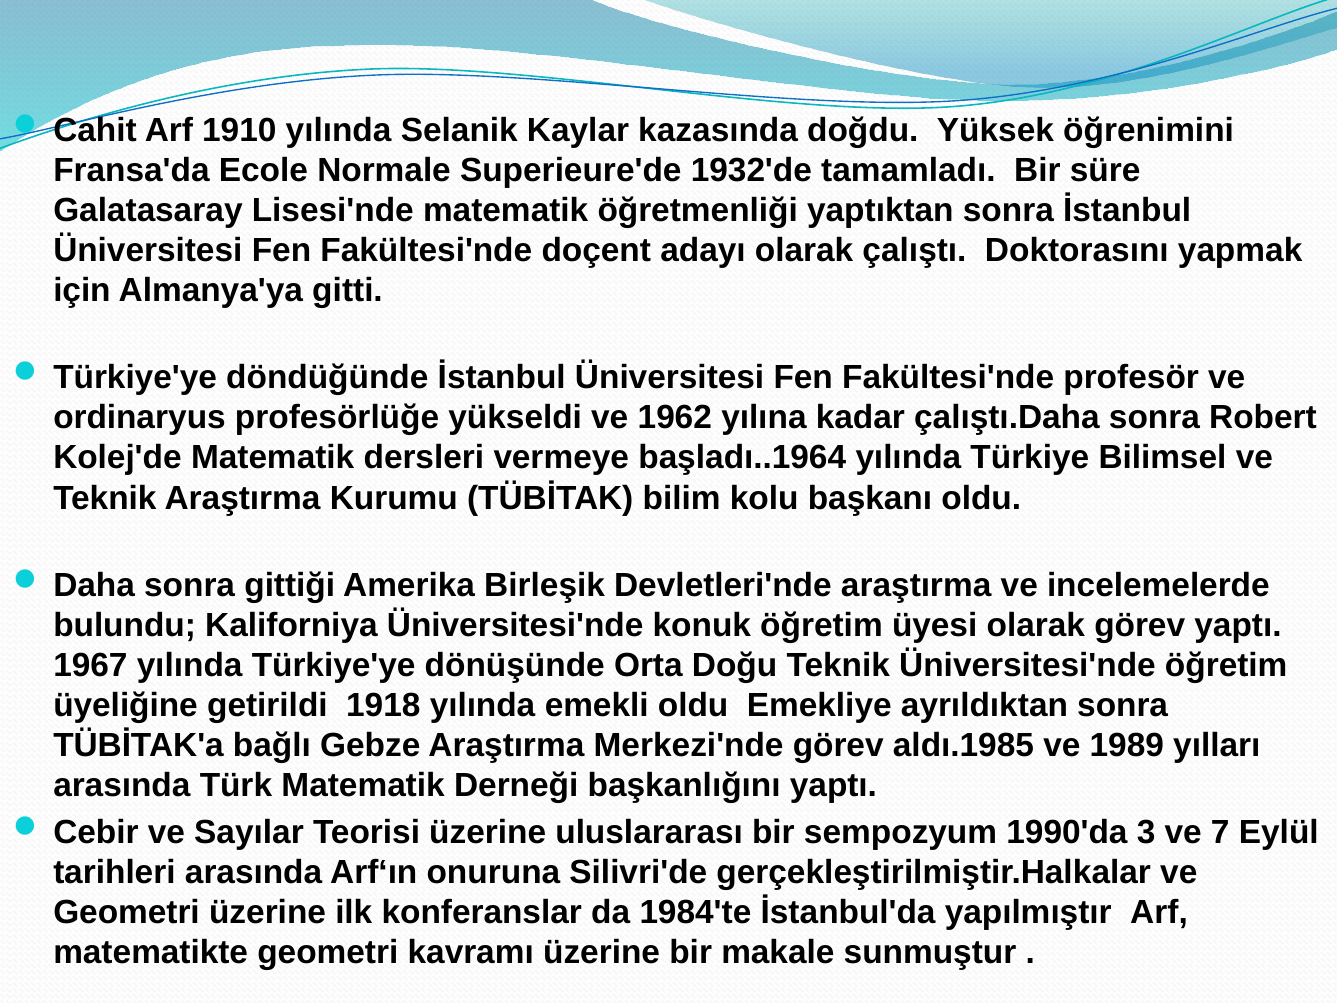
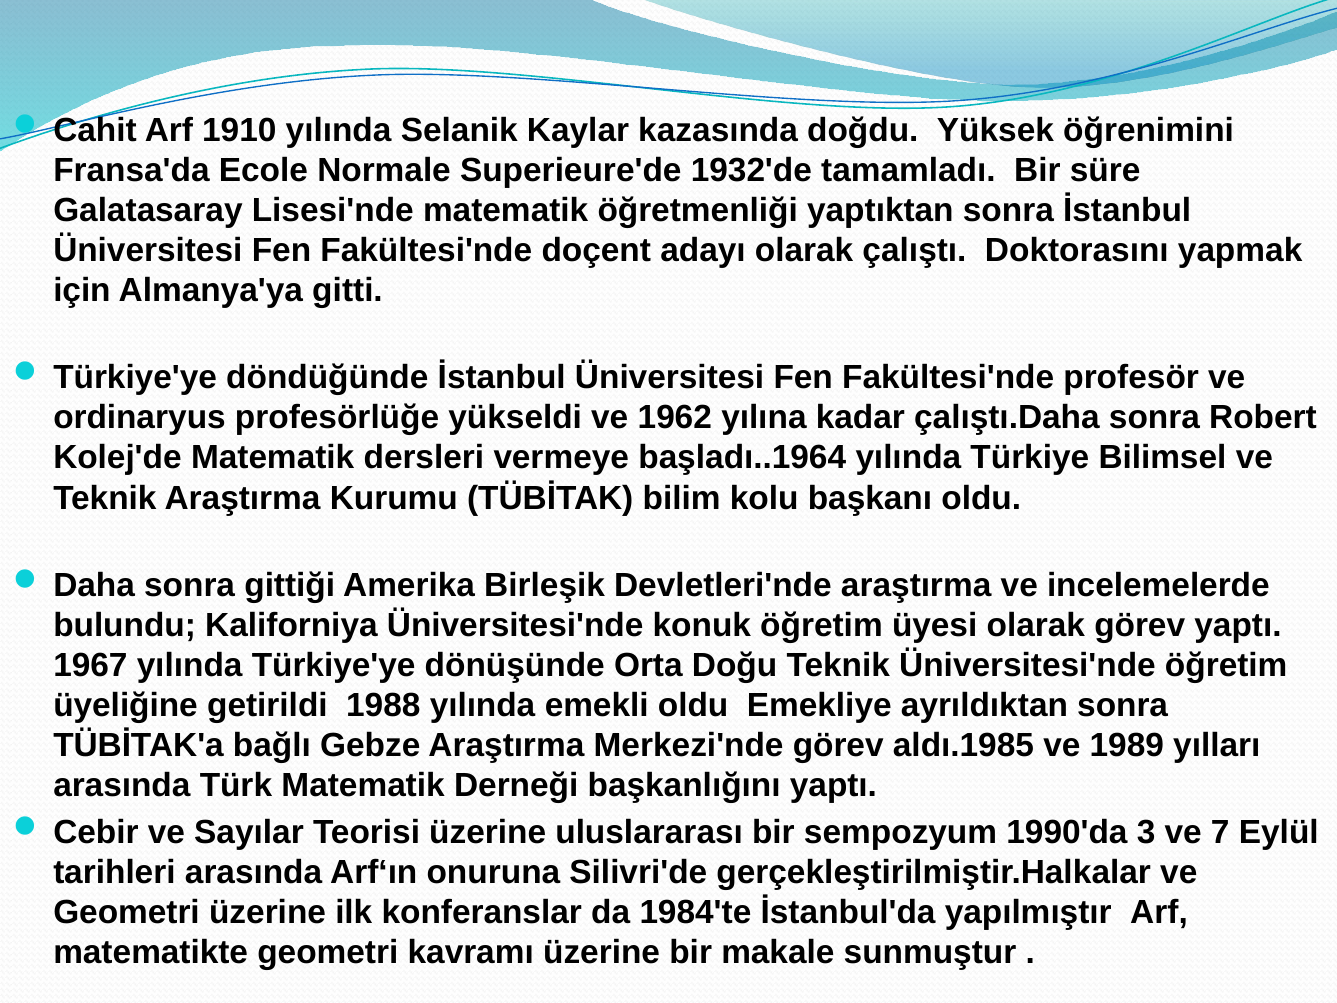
1918: 1918 -> 1988
